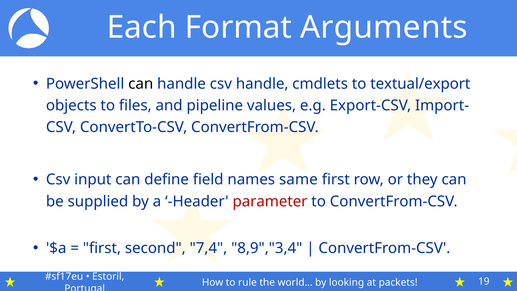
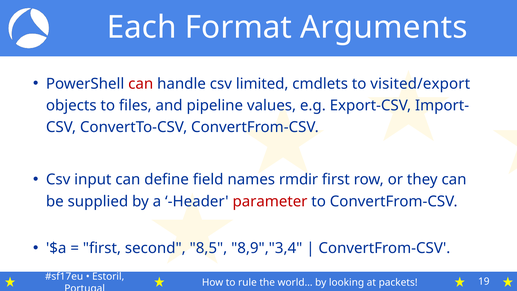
can at (141, 84) colour: black -> red
csv handle: handle -> limited
textual/export: textual/export -> visited/export
same: same -> rmdir
7,4: 7,4 -> 8,5
